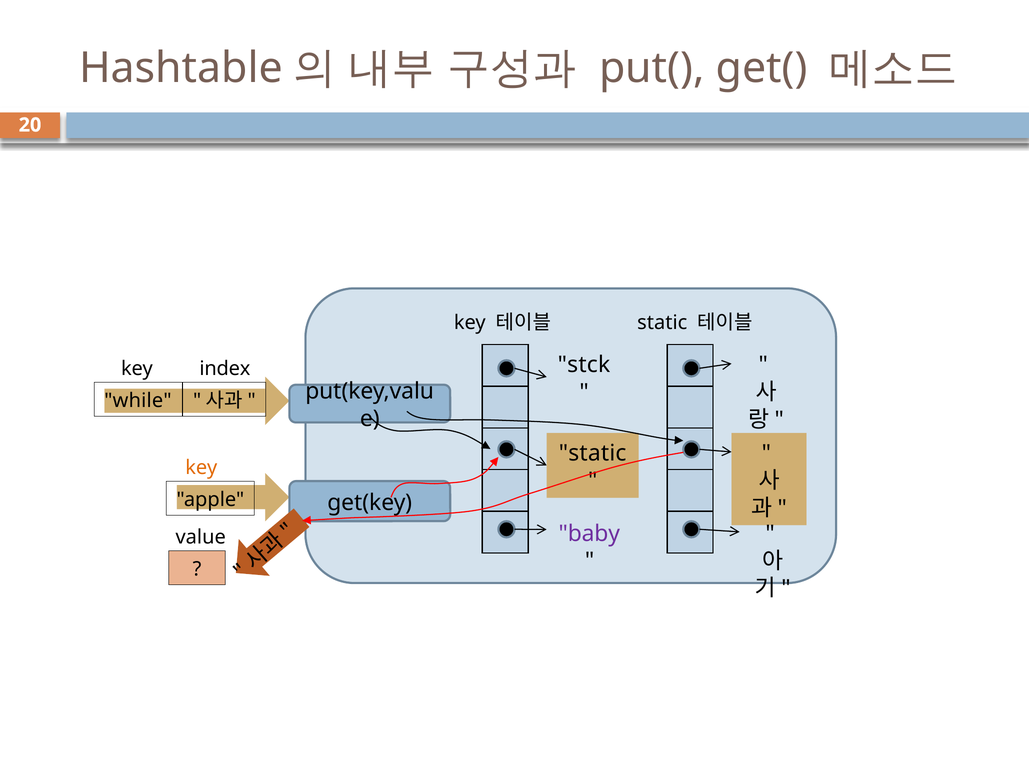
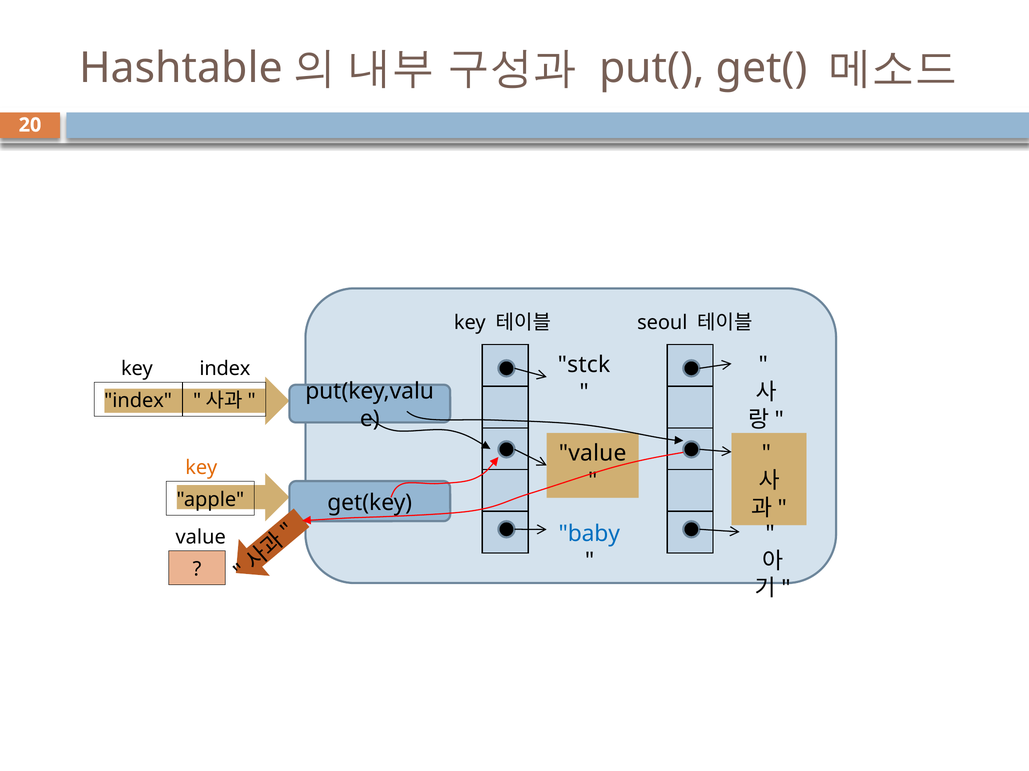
static at (662, 323): static -> seoul
while at (138, 401): while -> index
static at (593, 454): static -> value
baby colour: purple -> blue
